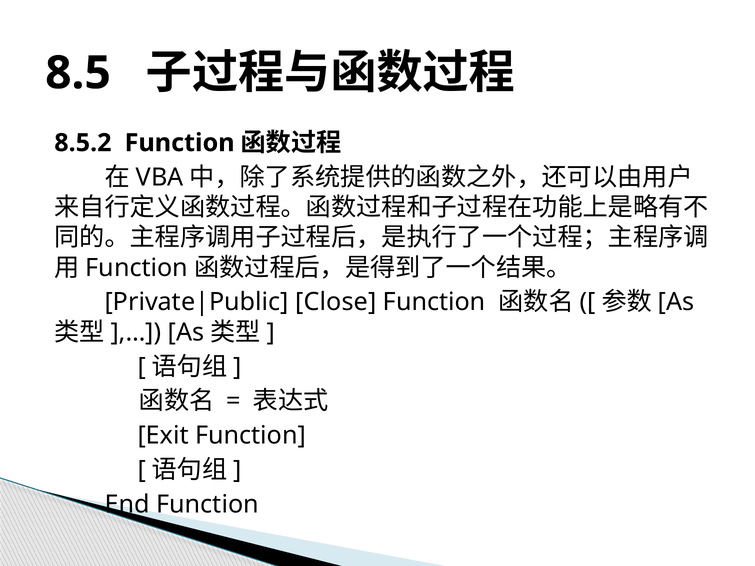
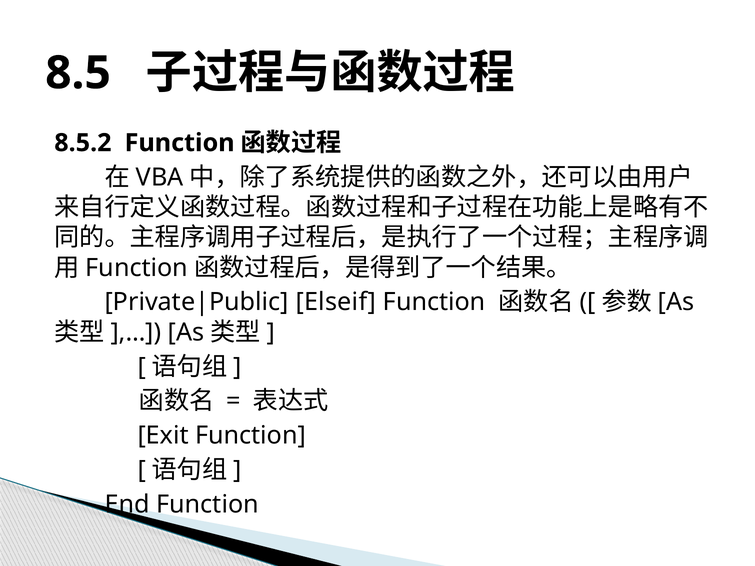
Close: Close -> Elseif
